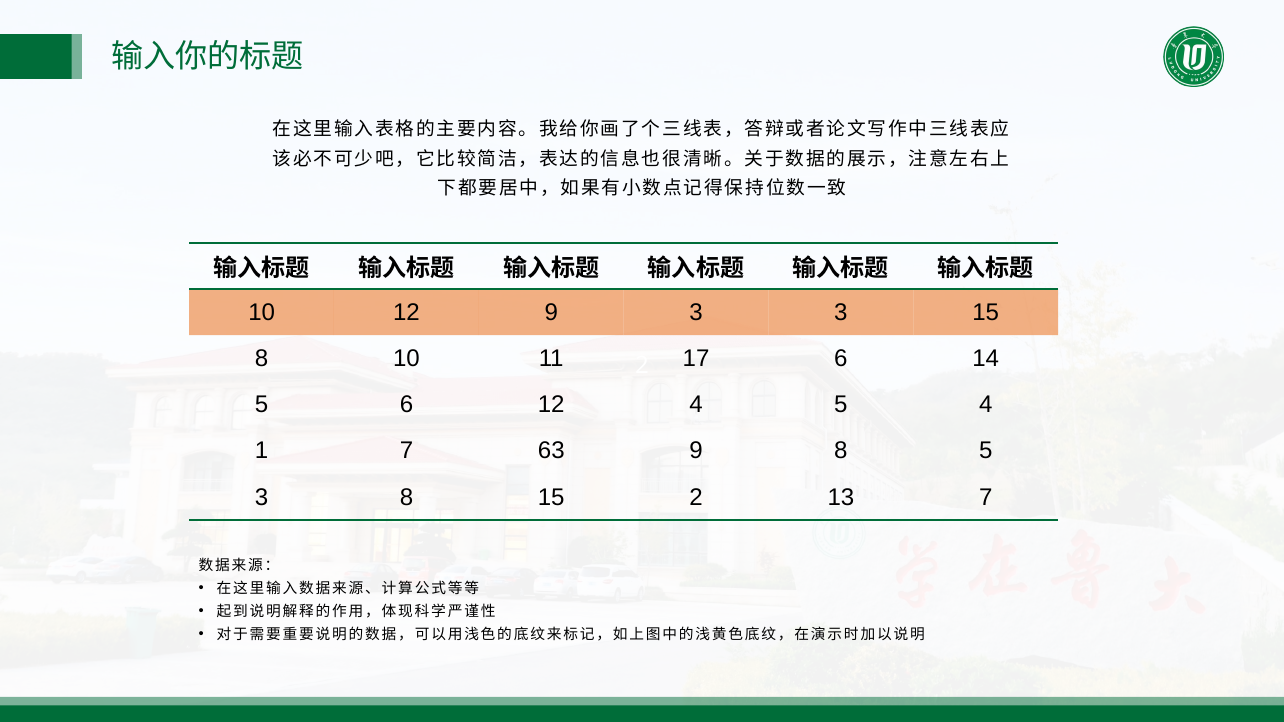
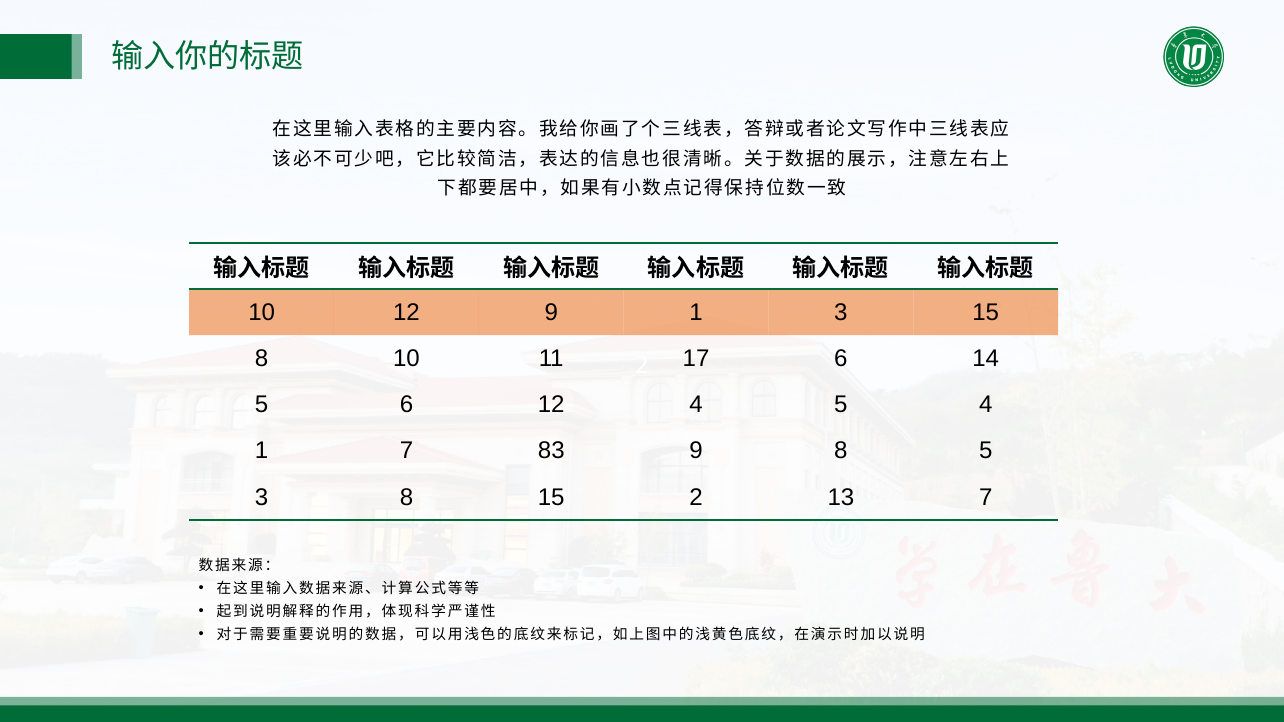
9 3: 3 -> 1
63: 63 -> 83
